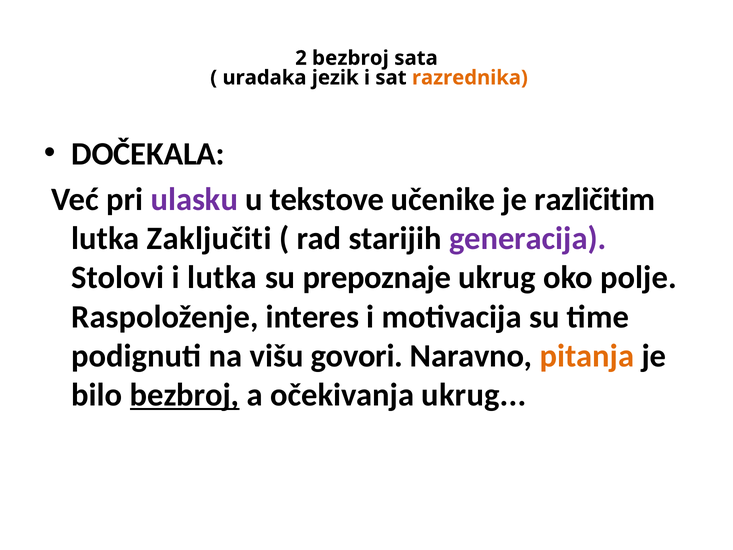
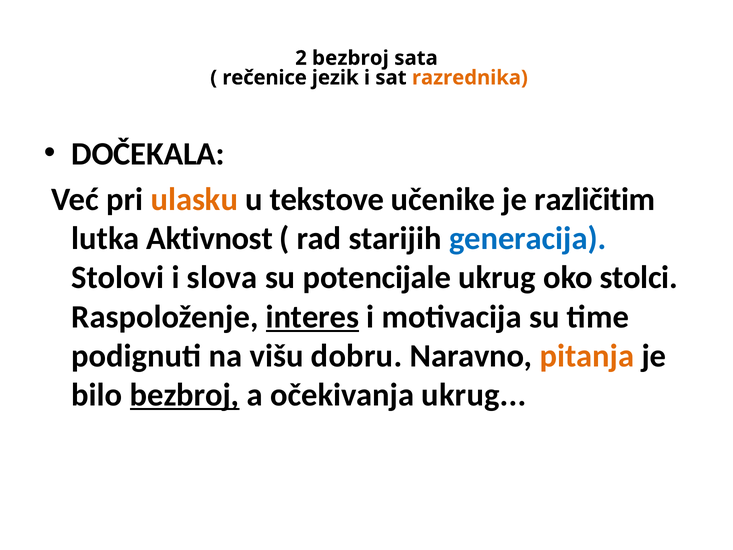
uradaka: uradaka -> rečenice
ulasku colour: purple -> orange
Zaključiti: Zaključiti -> Aktivnost
generacija colour: purple -> blue
i lutka: lutka -> slova
prepoznaje: prepoznaje -> potencijale
polje: polje -> stolci
interes underline: none -> present
govori: govori -> dobru
